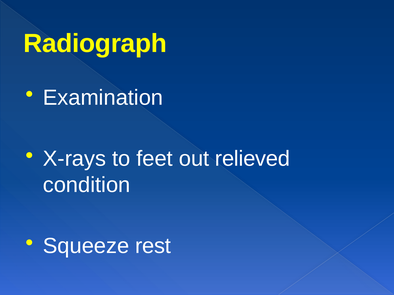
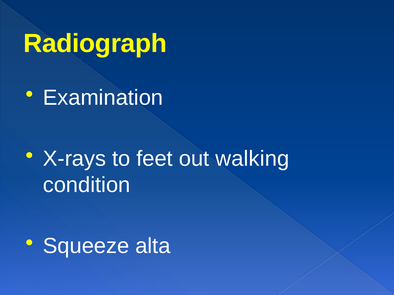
relieved: relieved -> walking
rest: rest -> alta
